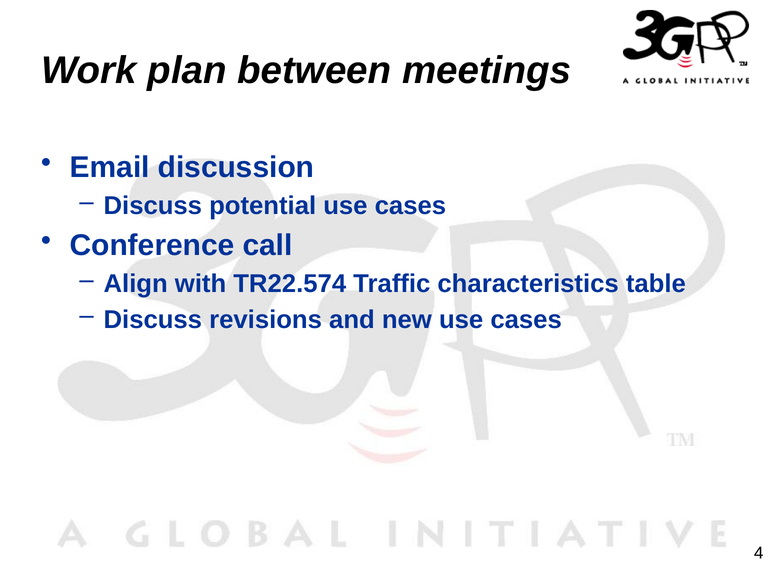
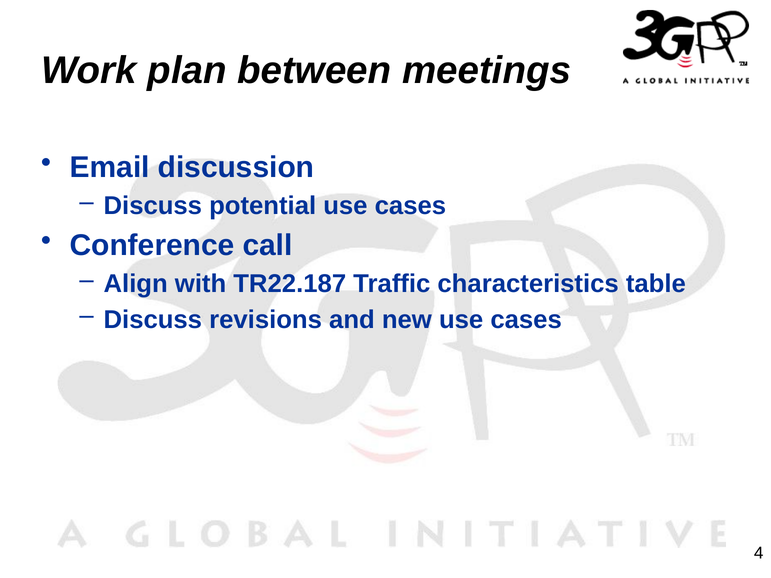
TR22.574: TR22.574 -> TR22.187
